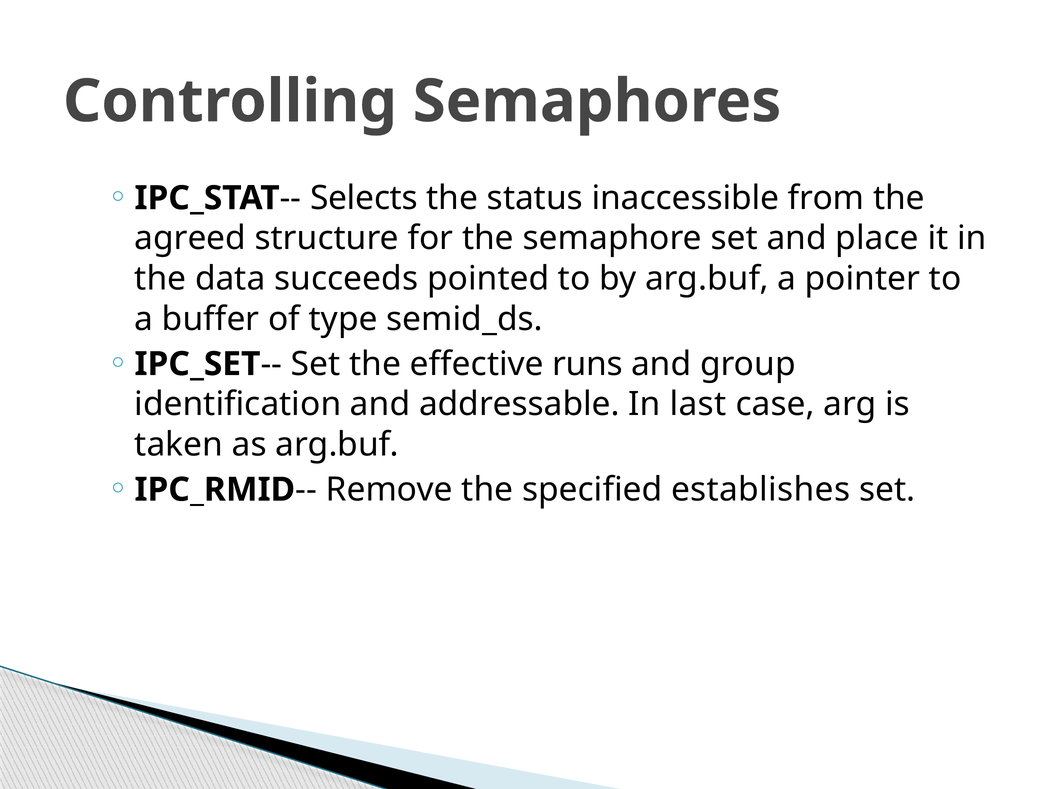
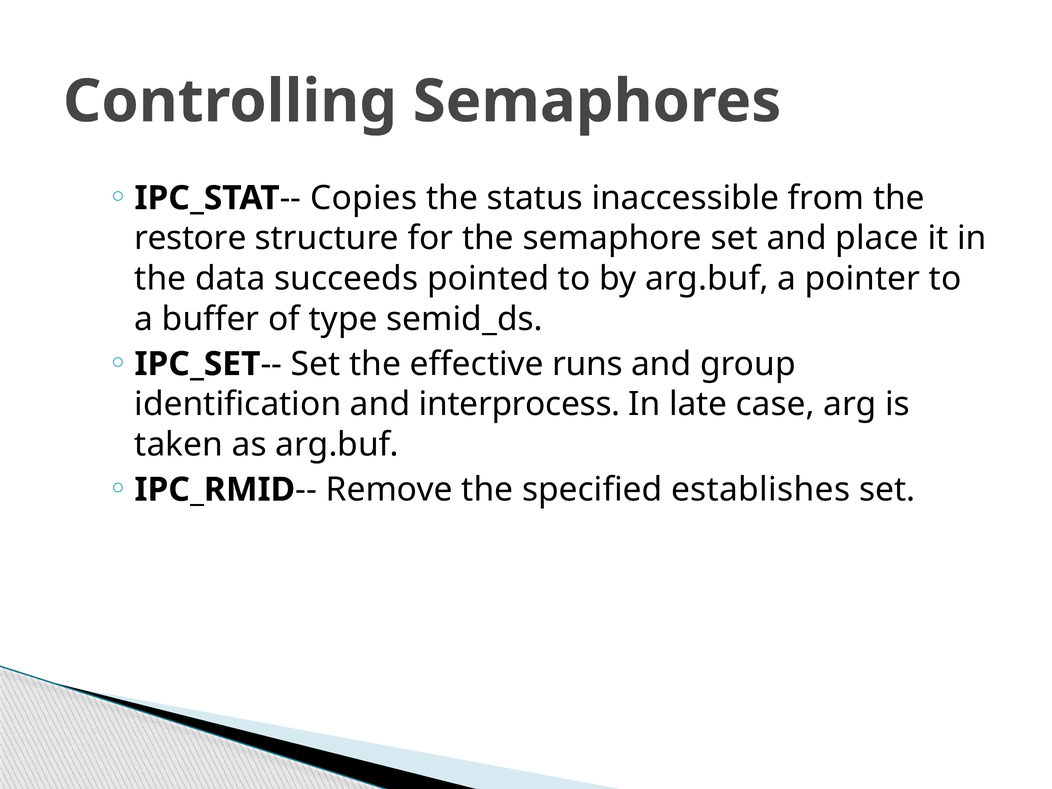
Selects: Selects -> Copies
agreed: agreed -> restore
addressable: addressable -> interprocess
last: last -> late
